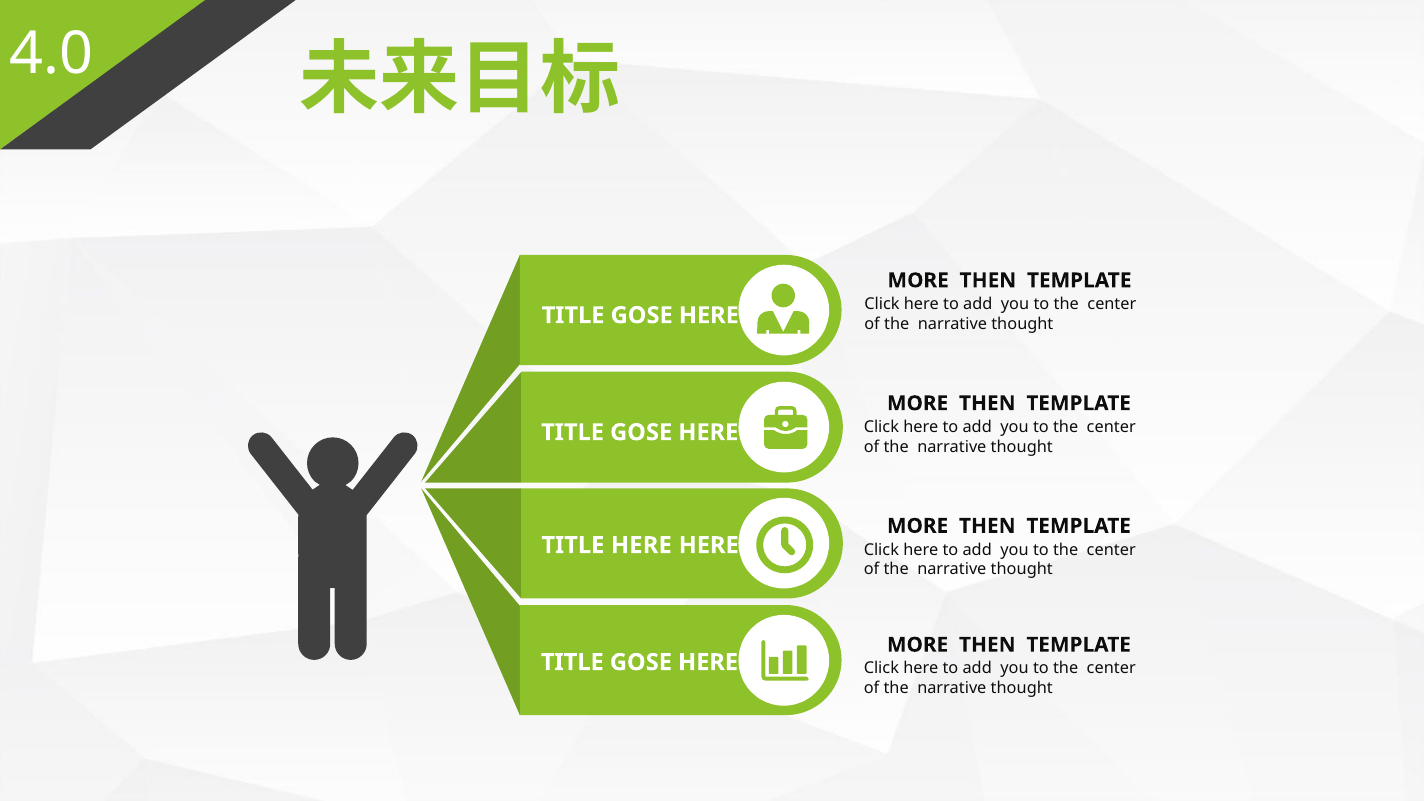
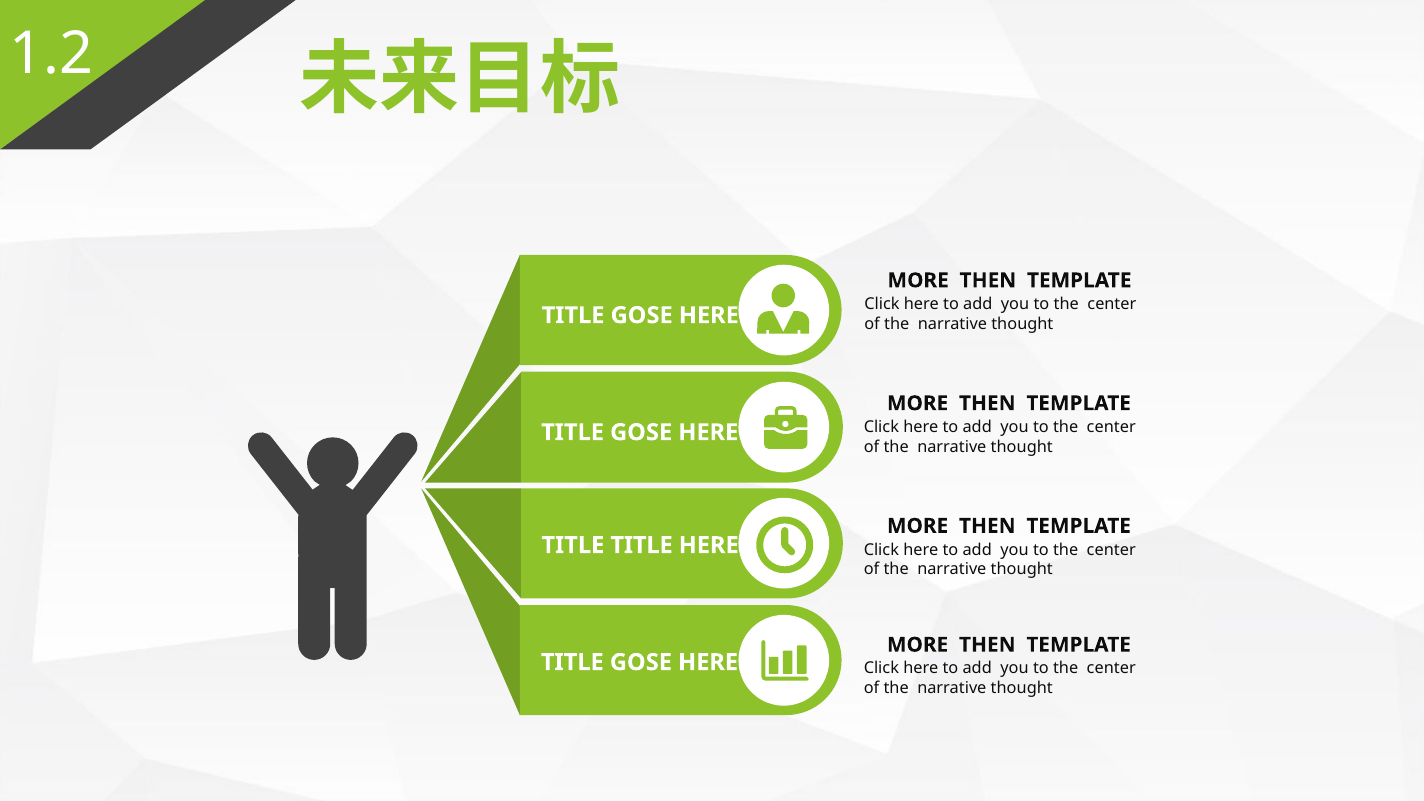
4.0: 4.0 -> 1.2
TITLE HERE: HERE -> TITLE
